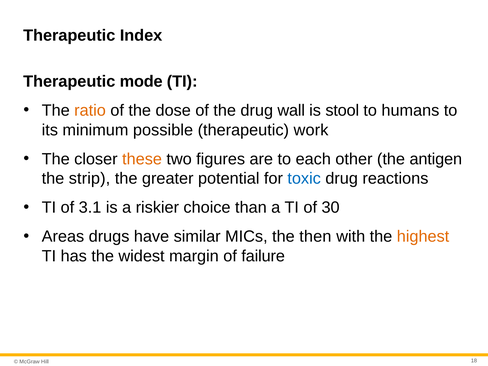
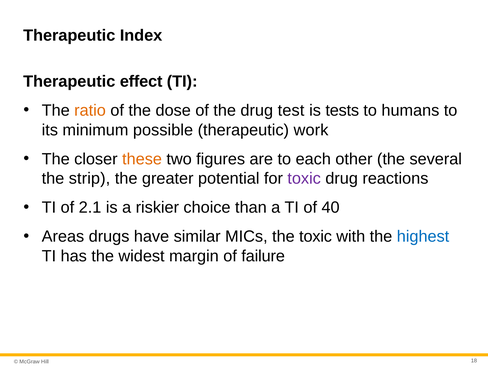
mode: mode -> effect
wall: wall -> test
stool: stool -> tests
antigen: antigen -> several
toxic at (304, 179) colour: blue -> purple
3.1: 3.1 -> 2.1
30: 30 -> 40
the then: then -> toxic
highest colour: orange -> blue
